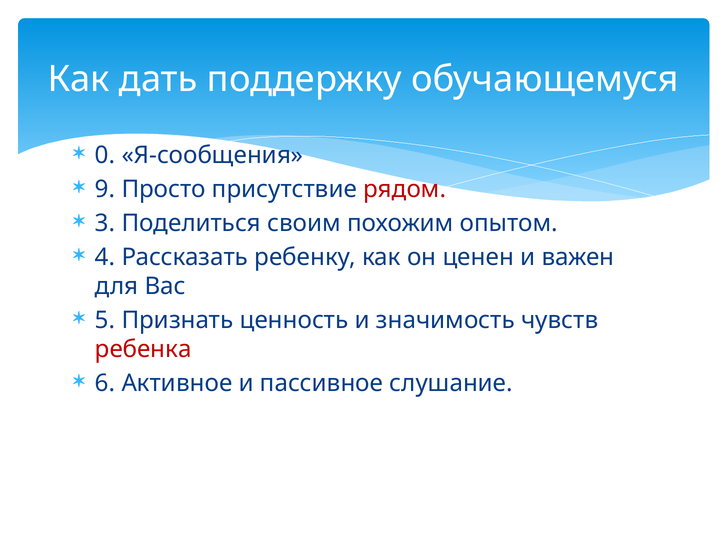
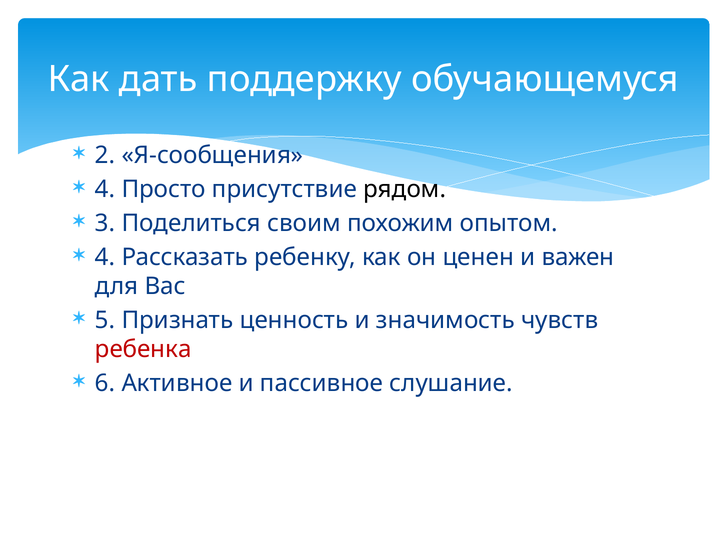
0: 0 -> 2
9 at (105, 189): 9 -> 4
рядом colour: red -> black
